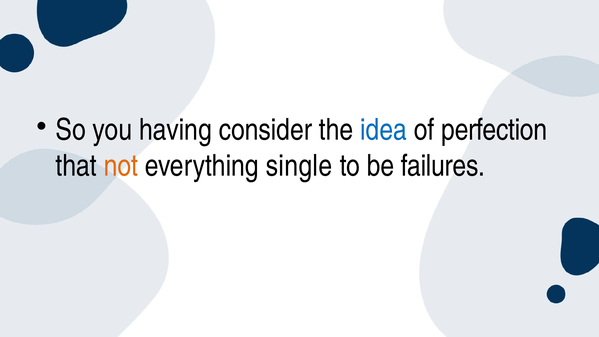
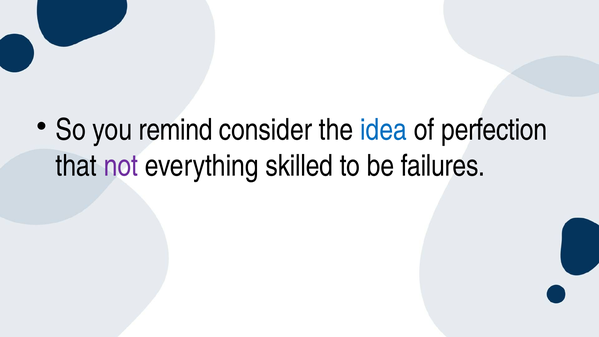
having: having -> remind
not colour: orange -> purple
single: single -> skilled
